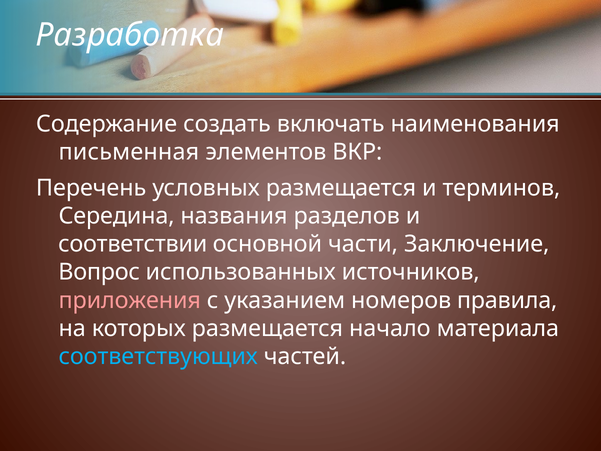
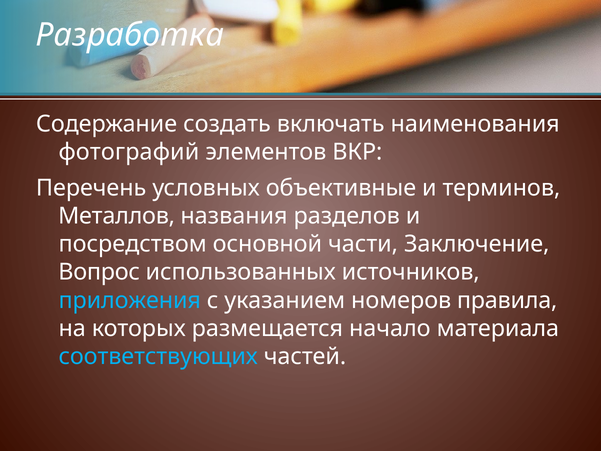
письменная: письменная -> фотографий
условных размещается: размещается -> объективные
Середина: Середина -> Металлов
соответствии: соответствии -> посредством
приложения colour: pink -> light blue
